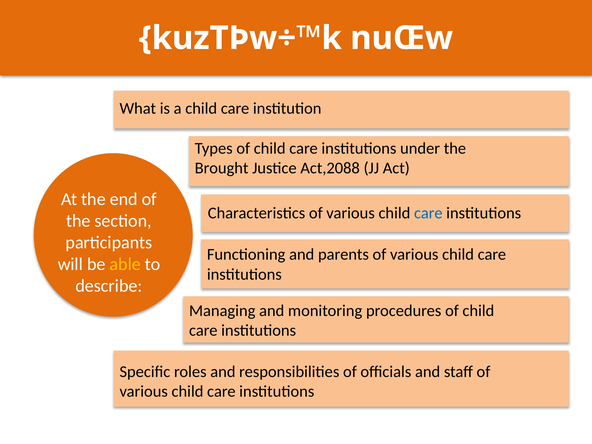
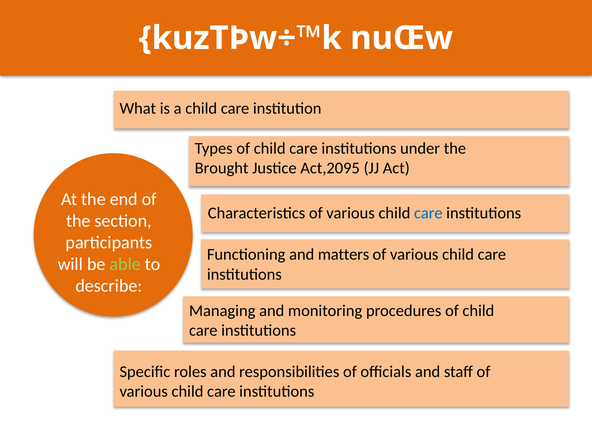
Act,2088: Act,2088 -> Act,2095
parents: parents -> matters
able colour: yellow -> light green
